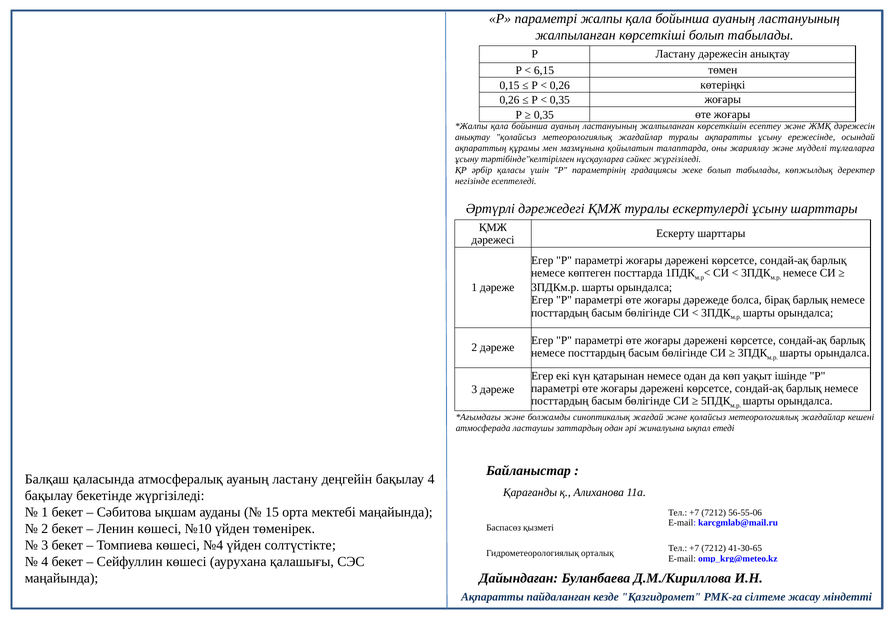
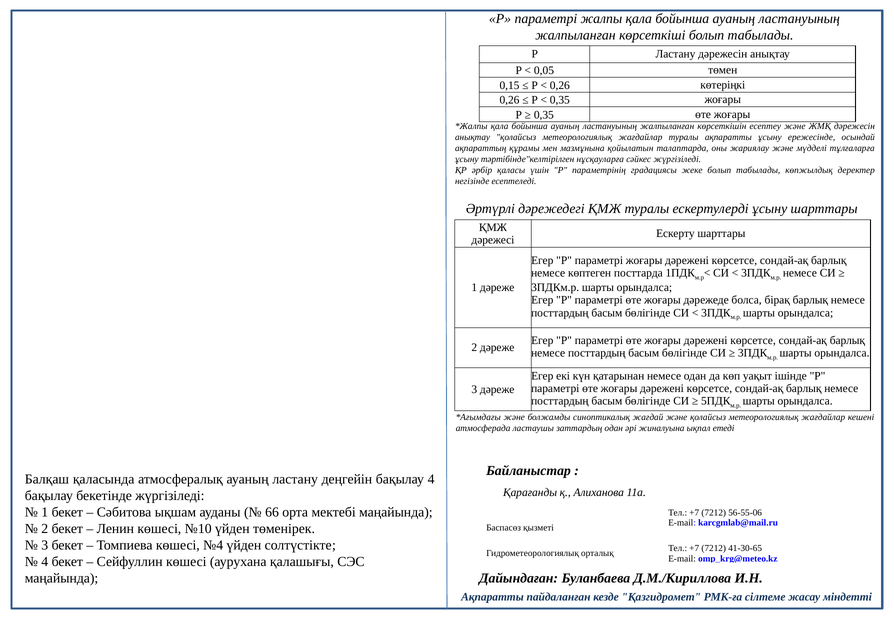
6,15: 6,15 -> 0,05
15: 15 -> 66
